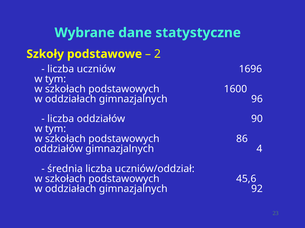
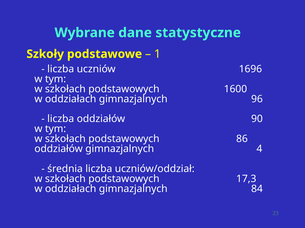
2: 2 -> 1
45,6: 45,6 -> 17,3
92: 92 -> 84
